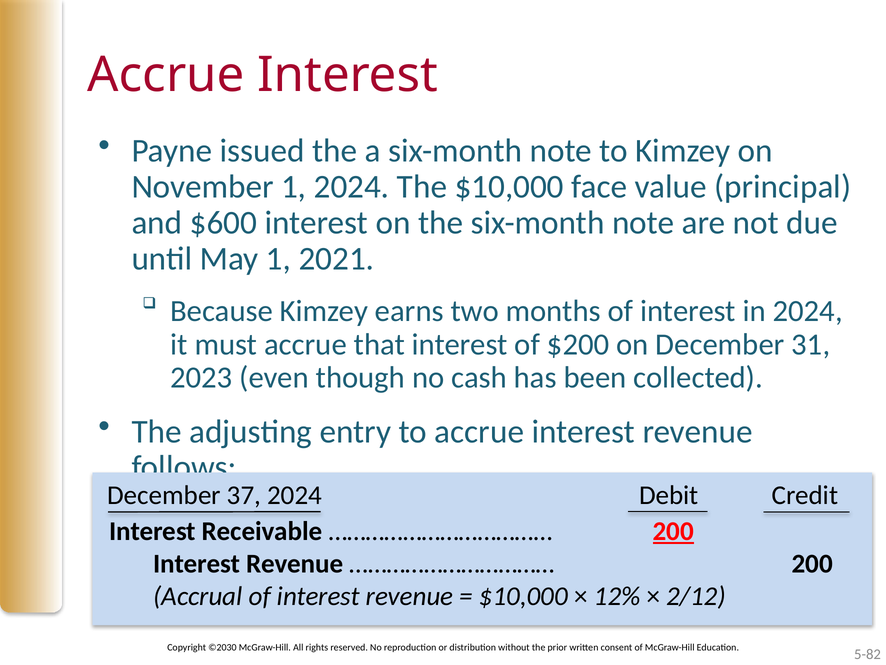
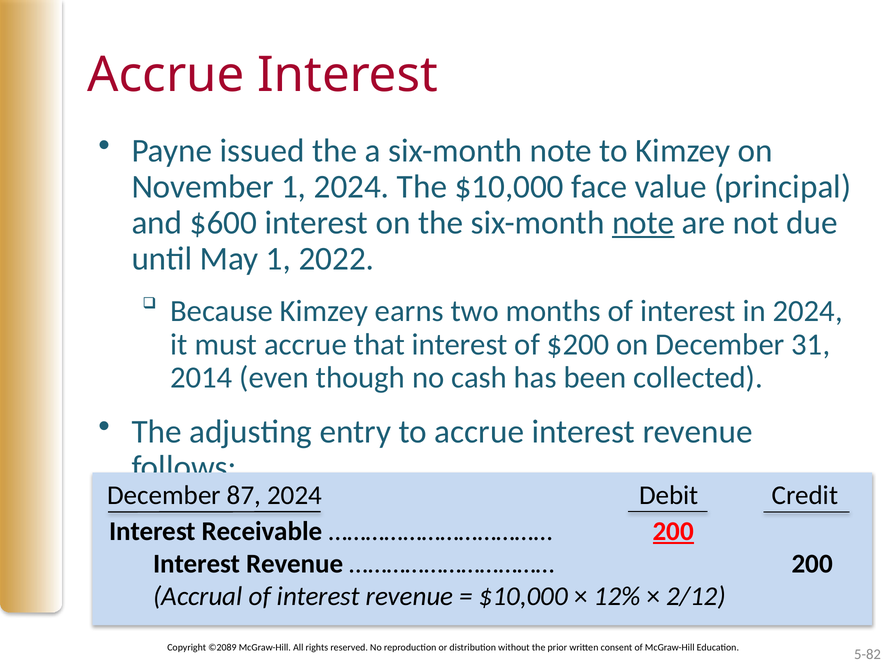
note at (643, 223) underline: none -> present
2021: 2021 -> 2022
2023: 2023 -> 2014
37: 37 -> 87
©2030: ©2030 -> ©2089
